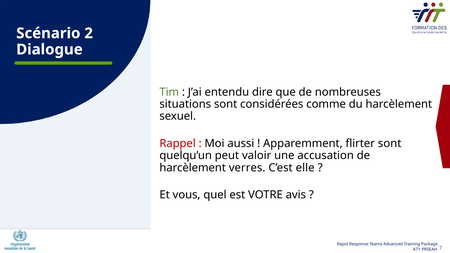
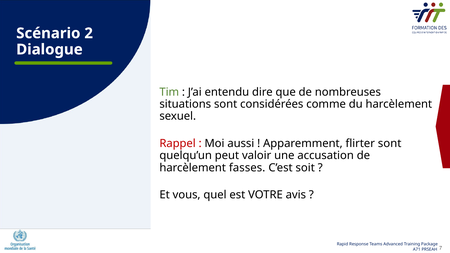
verres: verres -> fasses
elle: elle -> soit
